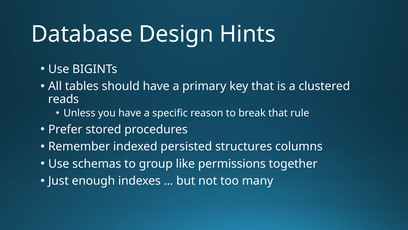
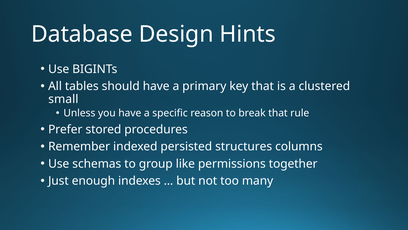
reads: reads -> small
